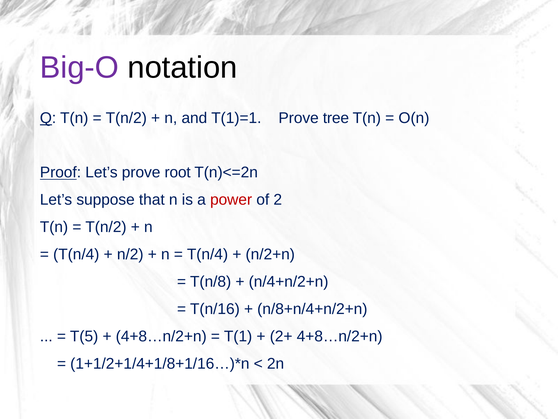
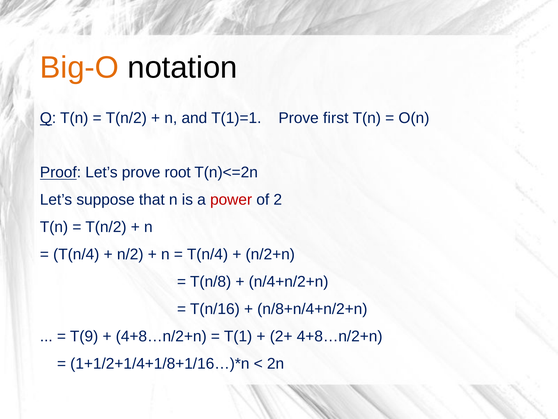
Big-O colour: purple -> orange
tree: tree -> first
T(5: T(5 -> T(9
